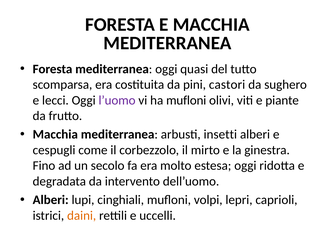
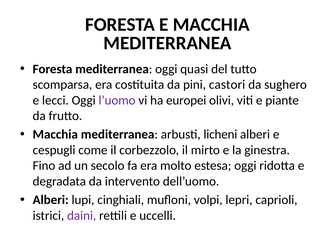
ha mufloni: mufloni -> europei
insetti: insetti -> licheni
daini colour: orange -> purple
